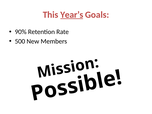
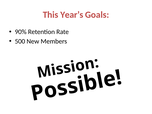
Year’s underline: present -> none
